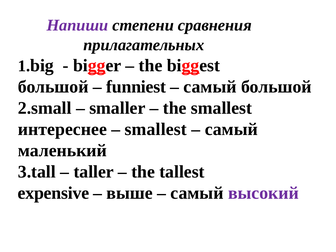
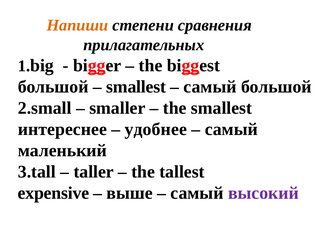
Напиши colour: purple -> orange
funniest at (136, 87): funniest -> smallest
smallest at (156, 129): smallest -> удобнее
